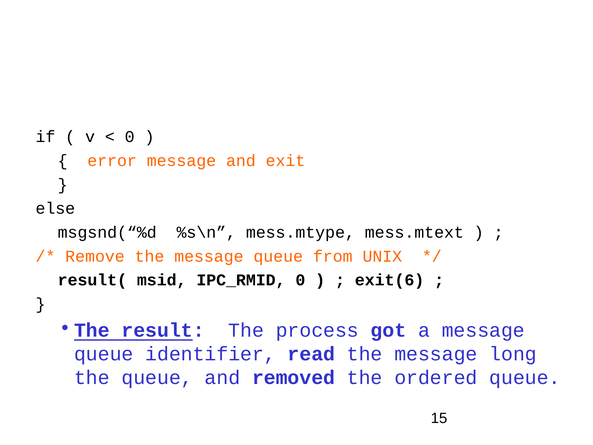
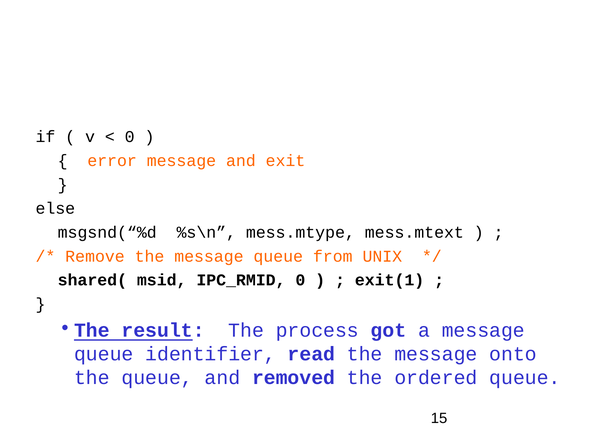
result(: result( -> shared(
exit(6: exit(6 -> exit(1
long: long -> onto
